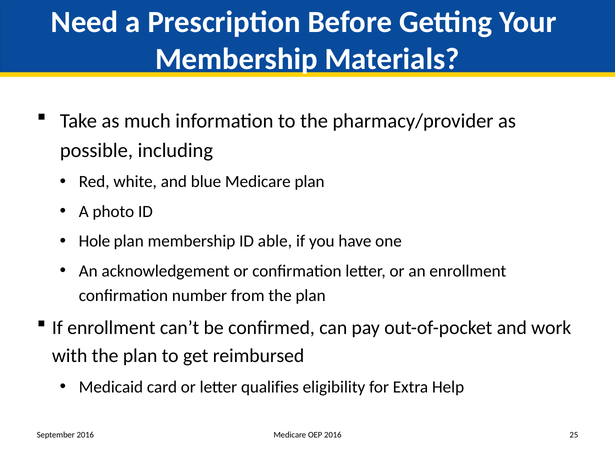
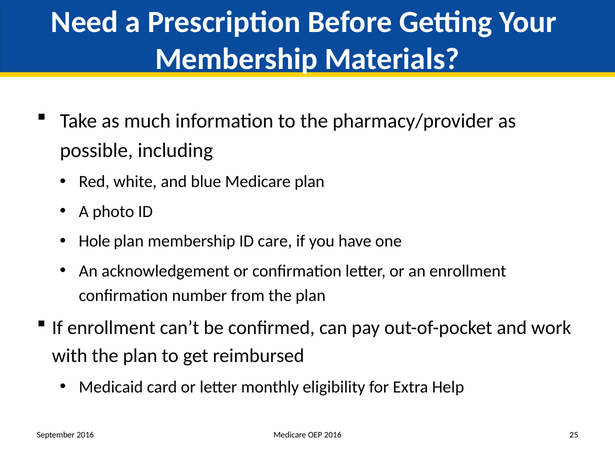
able: able -> care
qualifies: qualifies -> monthly
